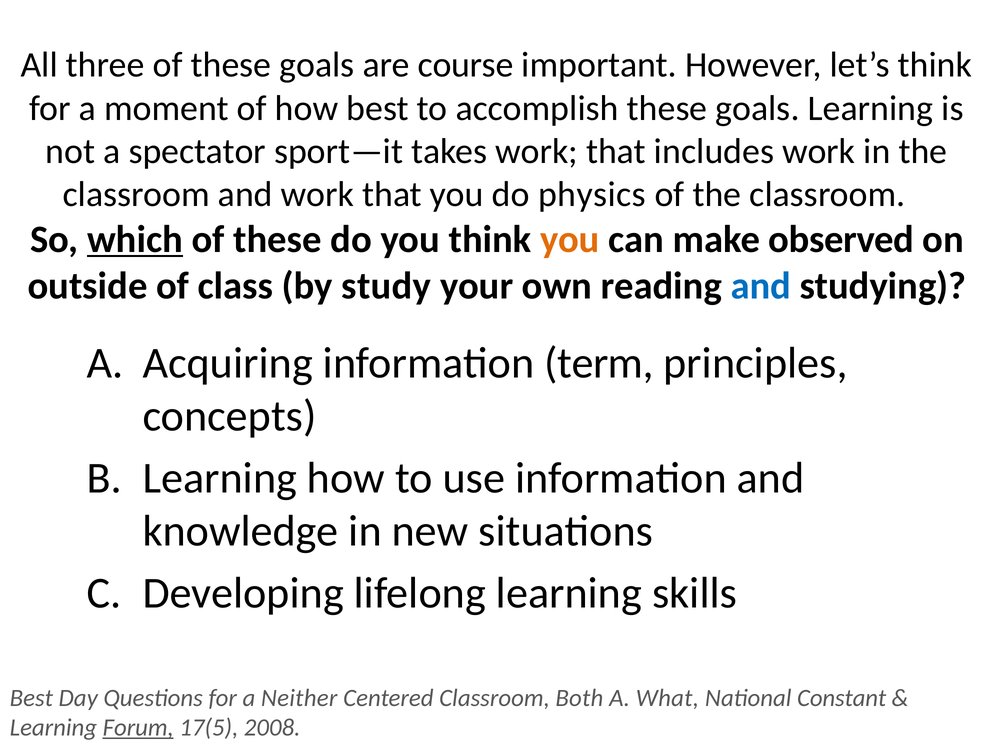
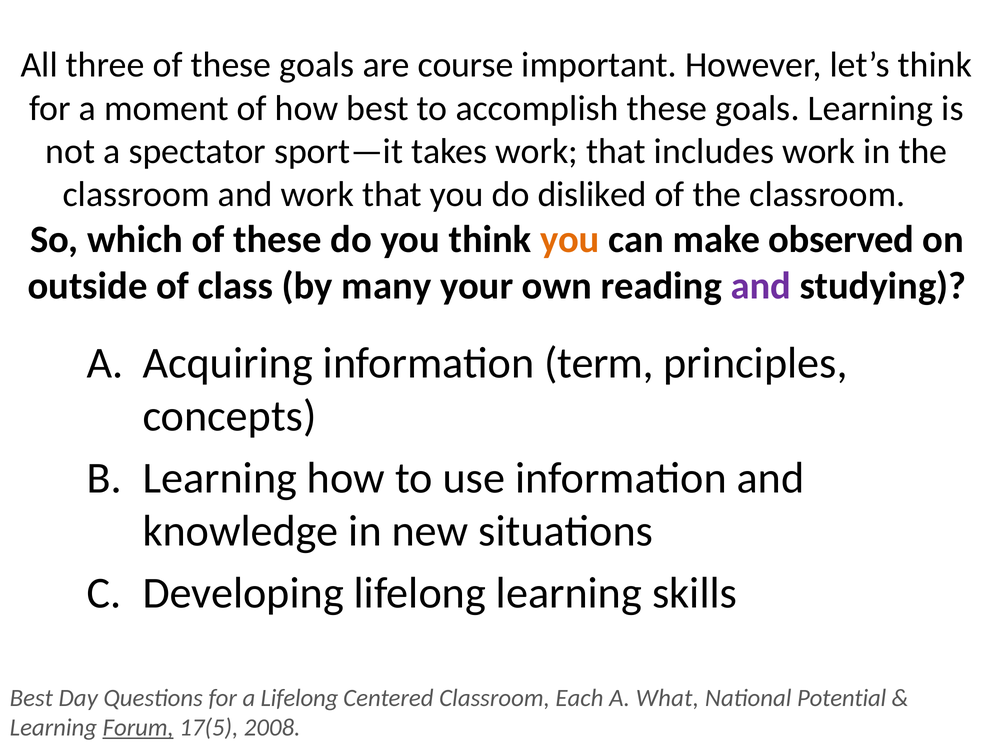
physics: physics -> disliked
which underline: present -> none
study: study -> many
and at (761, 286) colour: blue -> purple
a Neither: Neither -> Lifelong
Both: Both -> Each
Constant: Constant -> Potential
